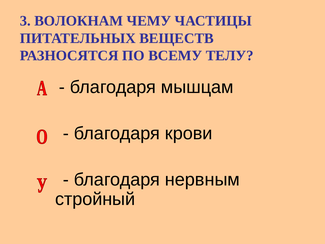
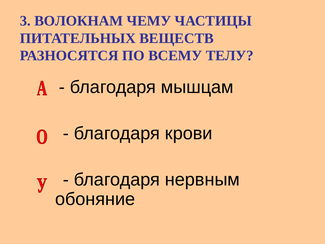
стройный: стройный -> обоняние
